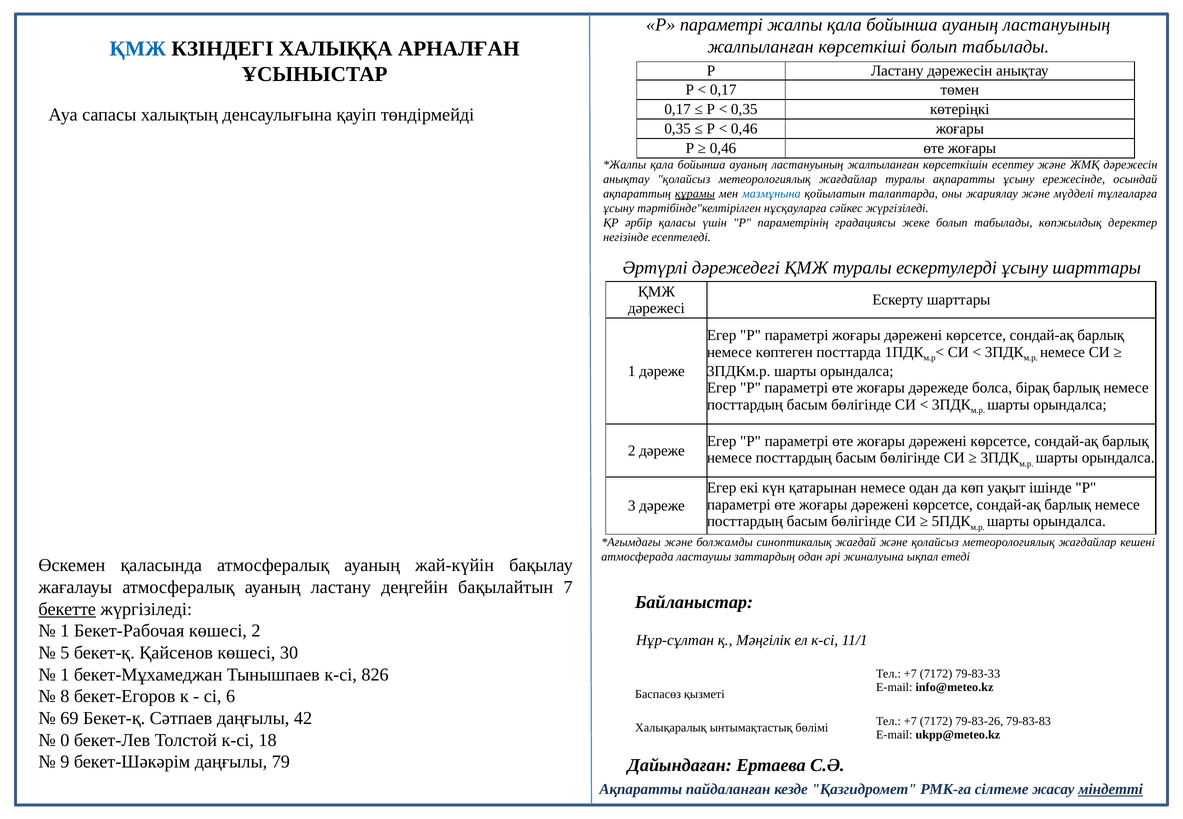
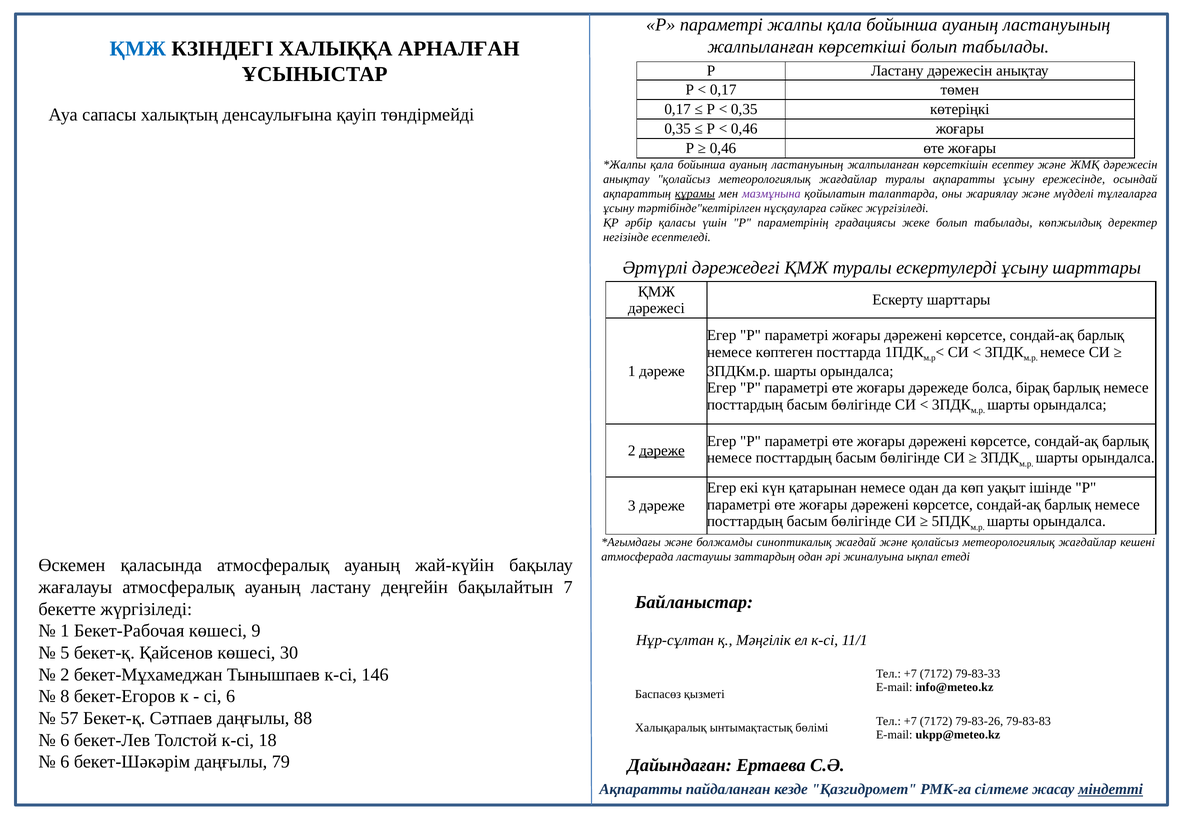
мазмұнына colour: blue -> purple
дәреже at (662, 451) underline: none -> present
бекетте underline: present -> none
көшесі 2: 2 -> 9
1 at (65, 675): 1 -> 2
826: 826 -> 146
69: 69 -> 57
42: 42 -> 88
0 at (65, 740): 0 -> 6
9 at (65, 762): 9 -> 6
